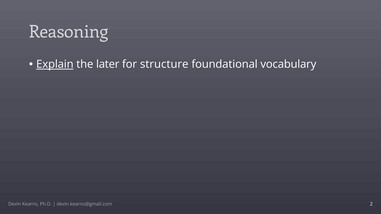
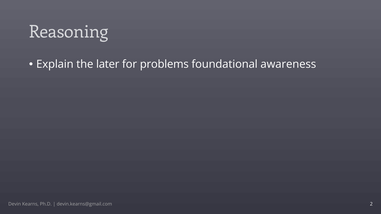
Explain underline: present -> none
structure: structure -> problems
vocabulary: vocabulary -> awareness
